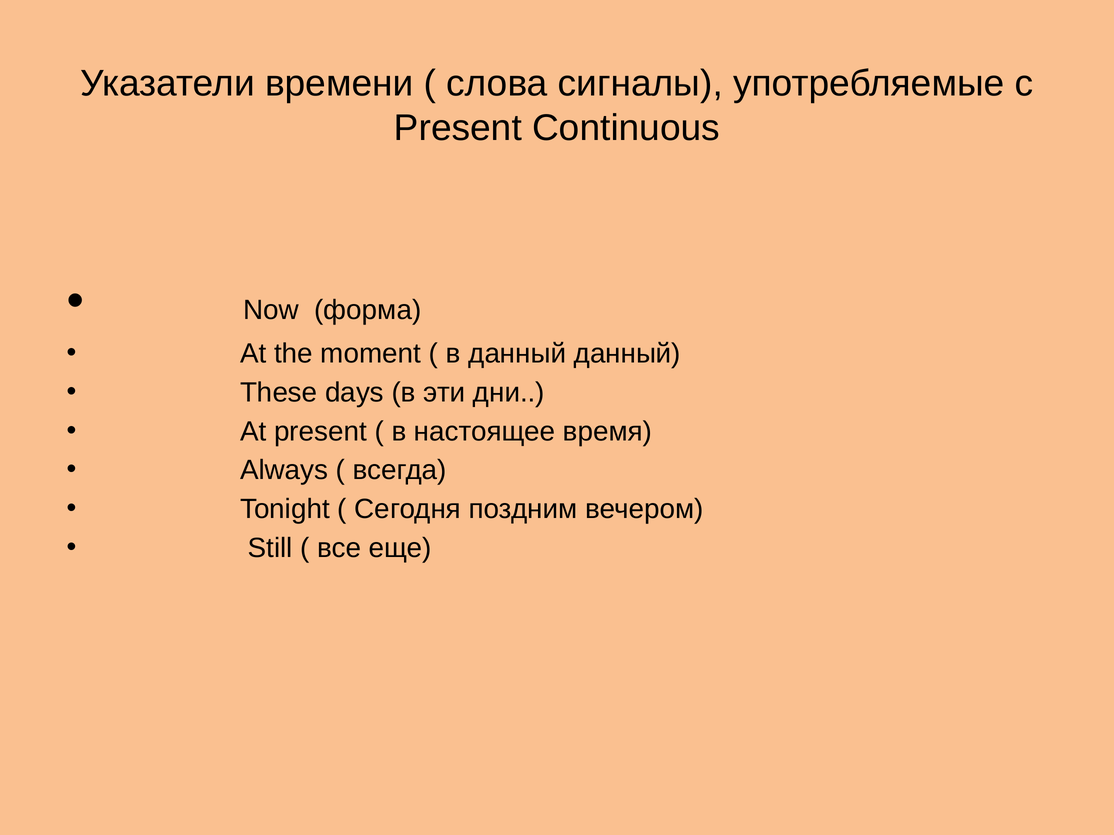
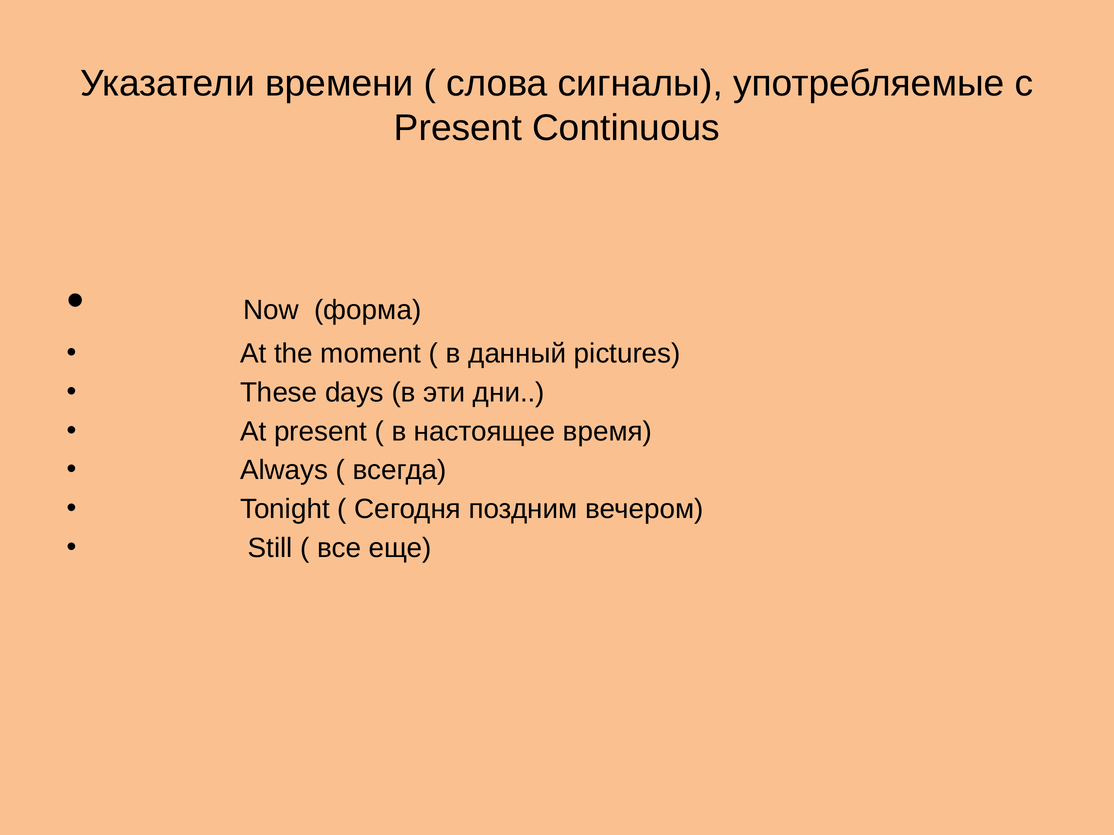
данный данный: данный -> pictures
